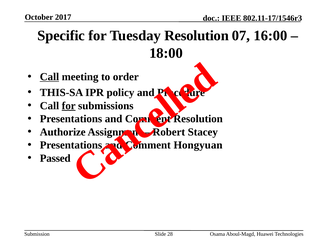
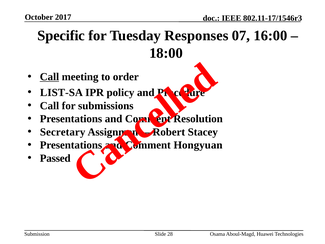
Tuesday Resolution: Resolution -> Responses
THIS-SA: THIS-SA -> LIST-SA
for at (69, 106) underline: present -> none
Authorize: Authorize -> Secretary
